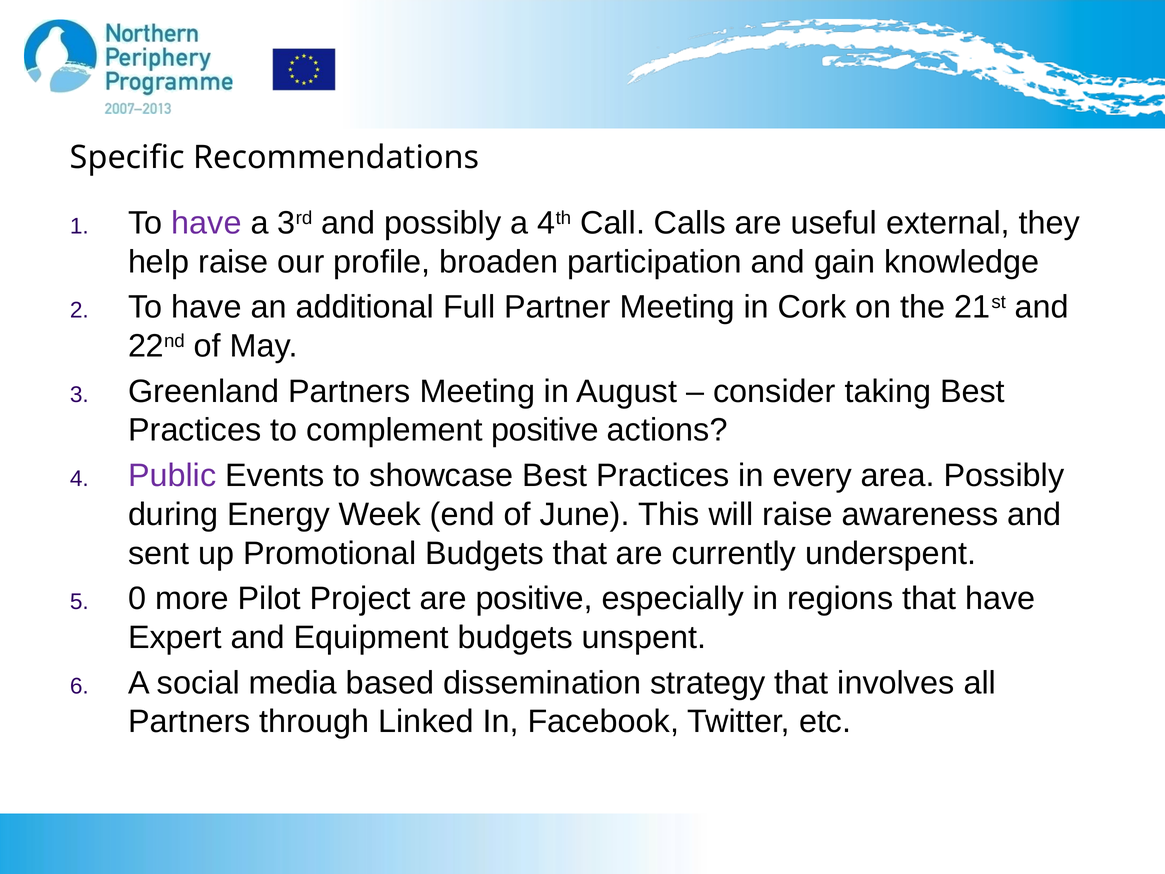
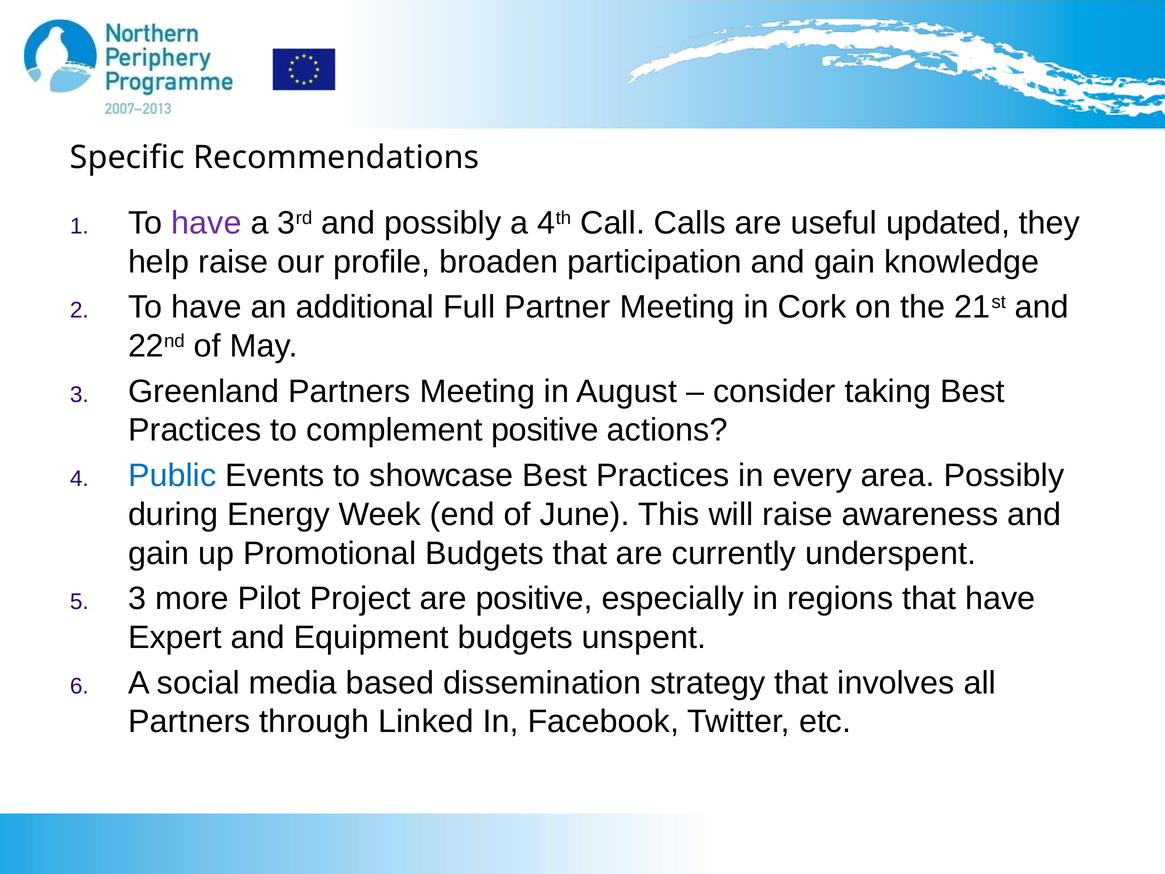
external: external -> updated
Public colour: purple -> blue
sent at (159, 553): sent -> gain
0 at (137, 599): 0 -> 3
